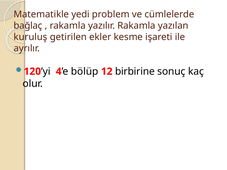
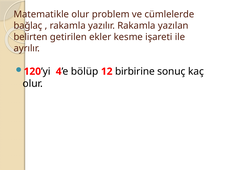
Matematikle yedi: yedi -> olur
kuruluş: kuruluş -> belirten
